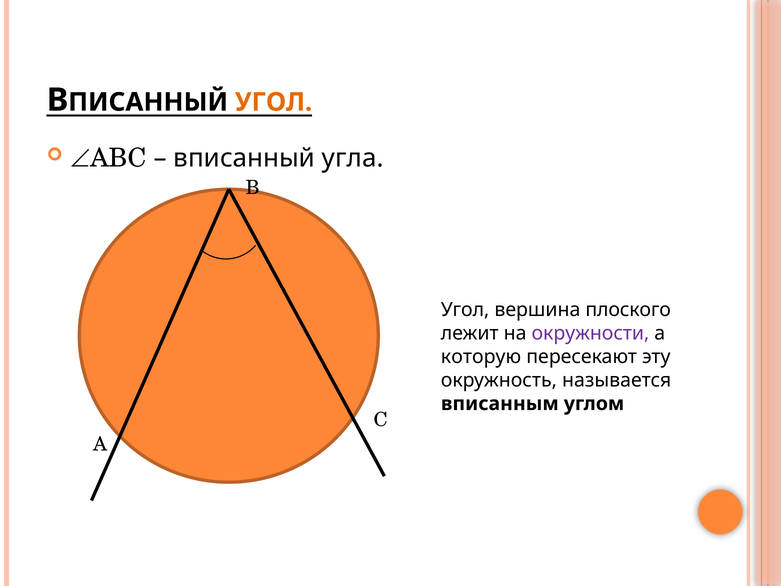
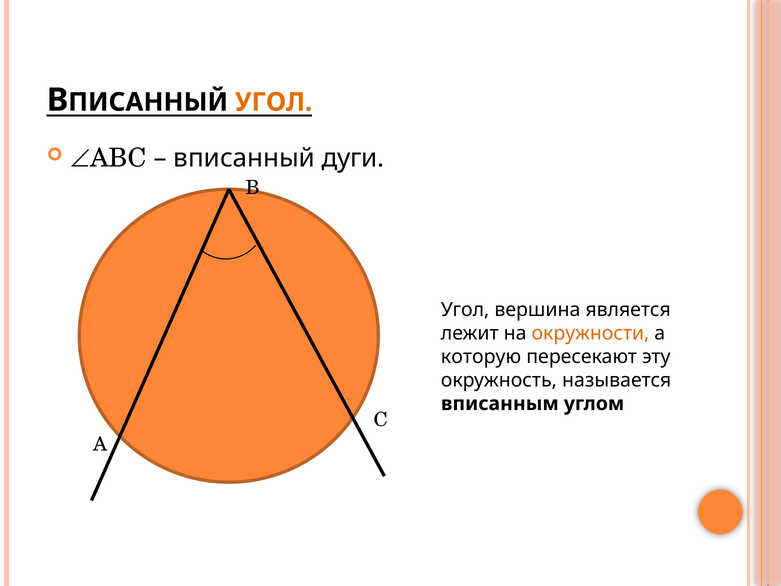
угла: угла -> дуги
плоского: плоского -> является
окружности colour: purple -> orange
